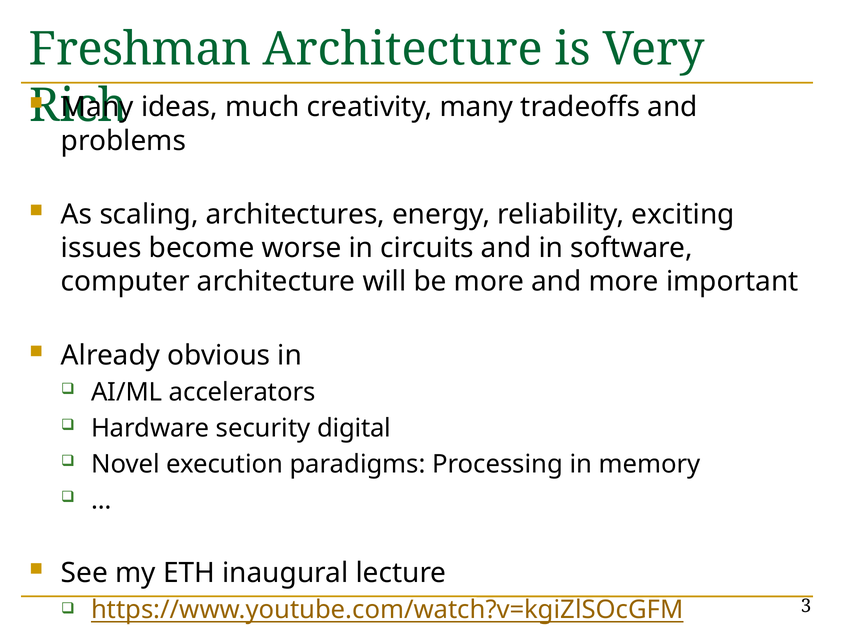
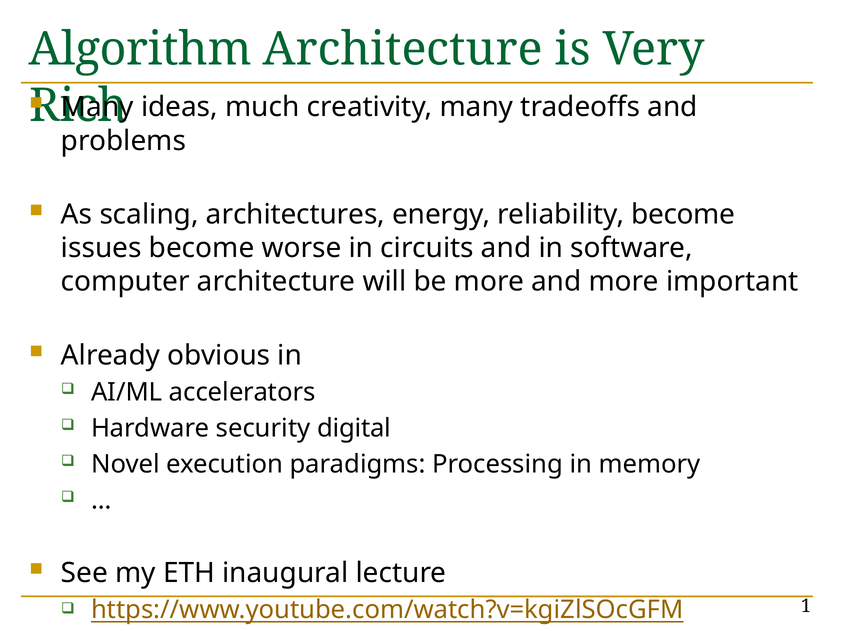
Freshman: Freshman -> Algorithm
reliability exciting: exciting -> become
3: 3 -> 1
